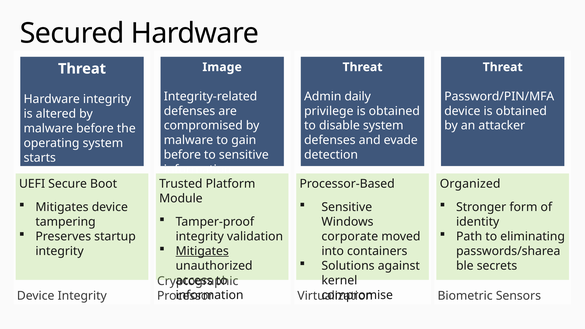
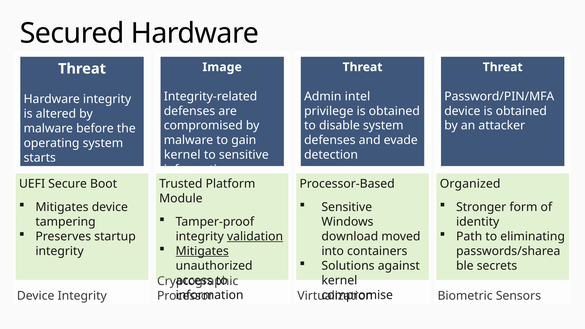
daily: daily -> intel
before at (182, 155): before -> kernel
validation underline: none -> present
corporate: corporate -> download
